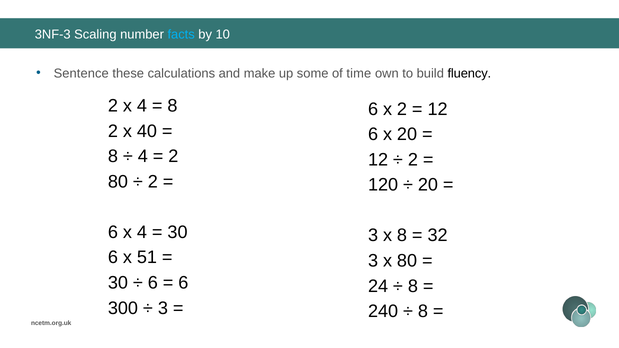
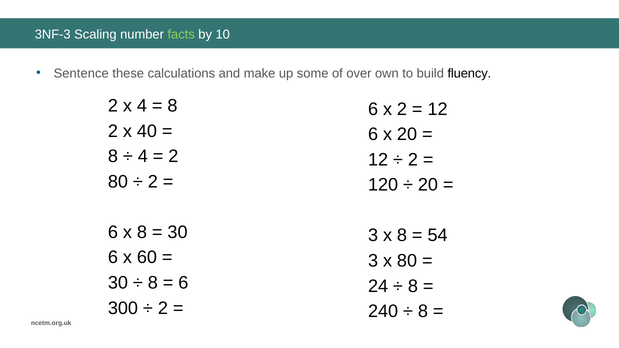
facts colour: light blue -> light green
time: time -> over
6 x 4: 4 -> 8
32: 32 -> 54
51: 51 -> 60
6 at (153, 283): 6 -> 8
3 at (163, 308): 3 -> 2
